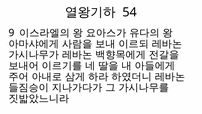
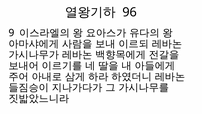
54: 54 -> 96
